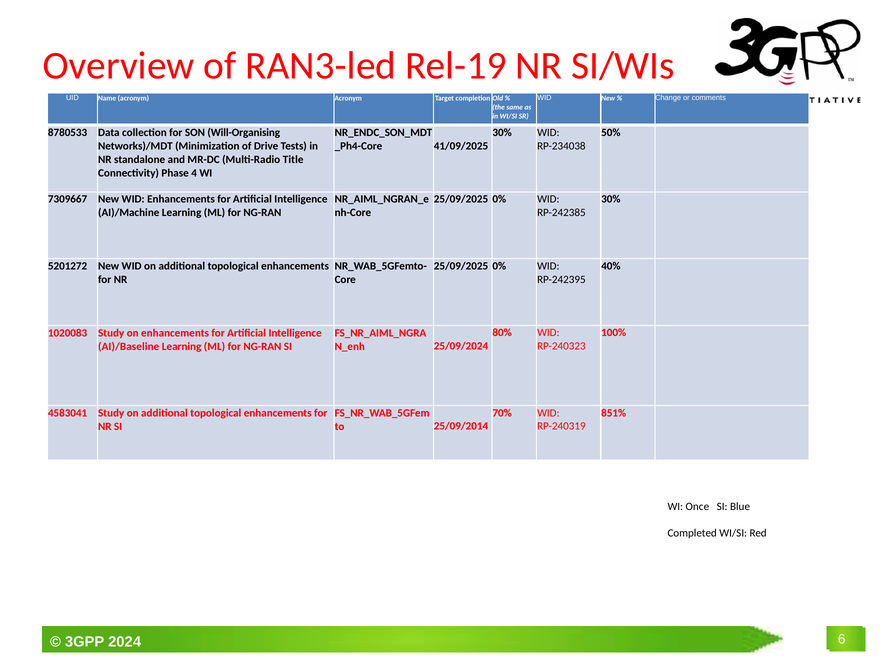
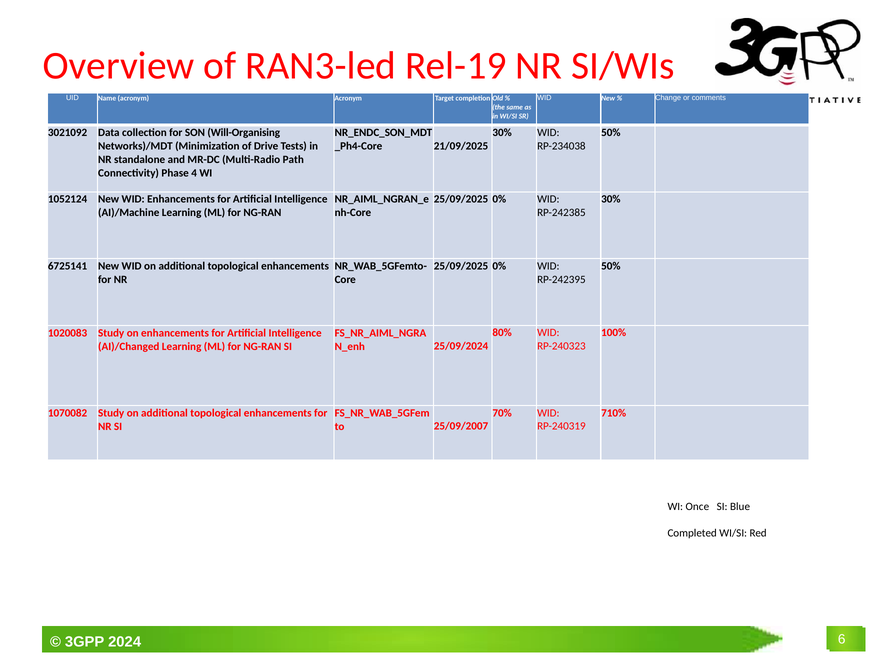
8780533: 8780533 -> 3021092
41/09/2025: 41/09/2025 -> 21/09/2025
Title: Title -> Path
7309667: 7309667 -> 1052124
40% at (611, 266): 40% -> 50%
5201272: 5201272 -> 6725141
AI)/Baseline: AI)/Baseline -> AI)/Changed
851%: 851% -> 710%
4583041: 4583041 -> 1070082
25/09/2014: 25/09/2014 -> 25/09/2007
